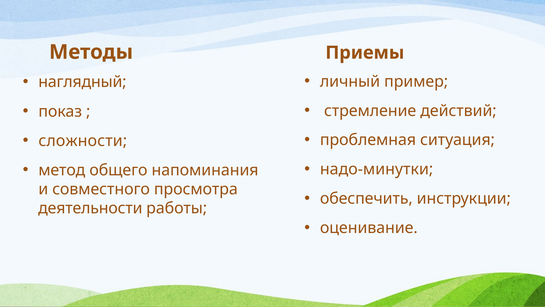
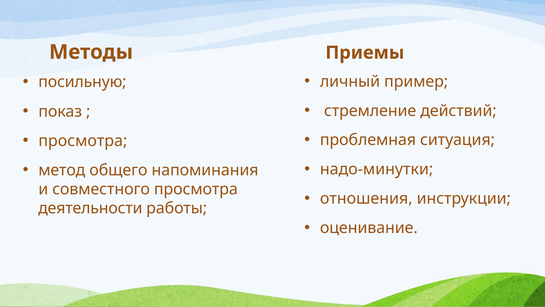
наглядный: наглядный -> посильную
сложности at (83, 141): сложности -> просмотра
обеспечить: обеспечить -> отношения
